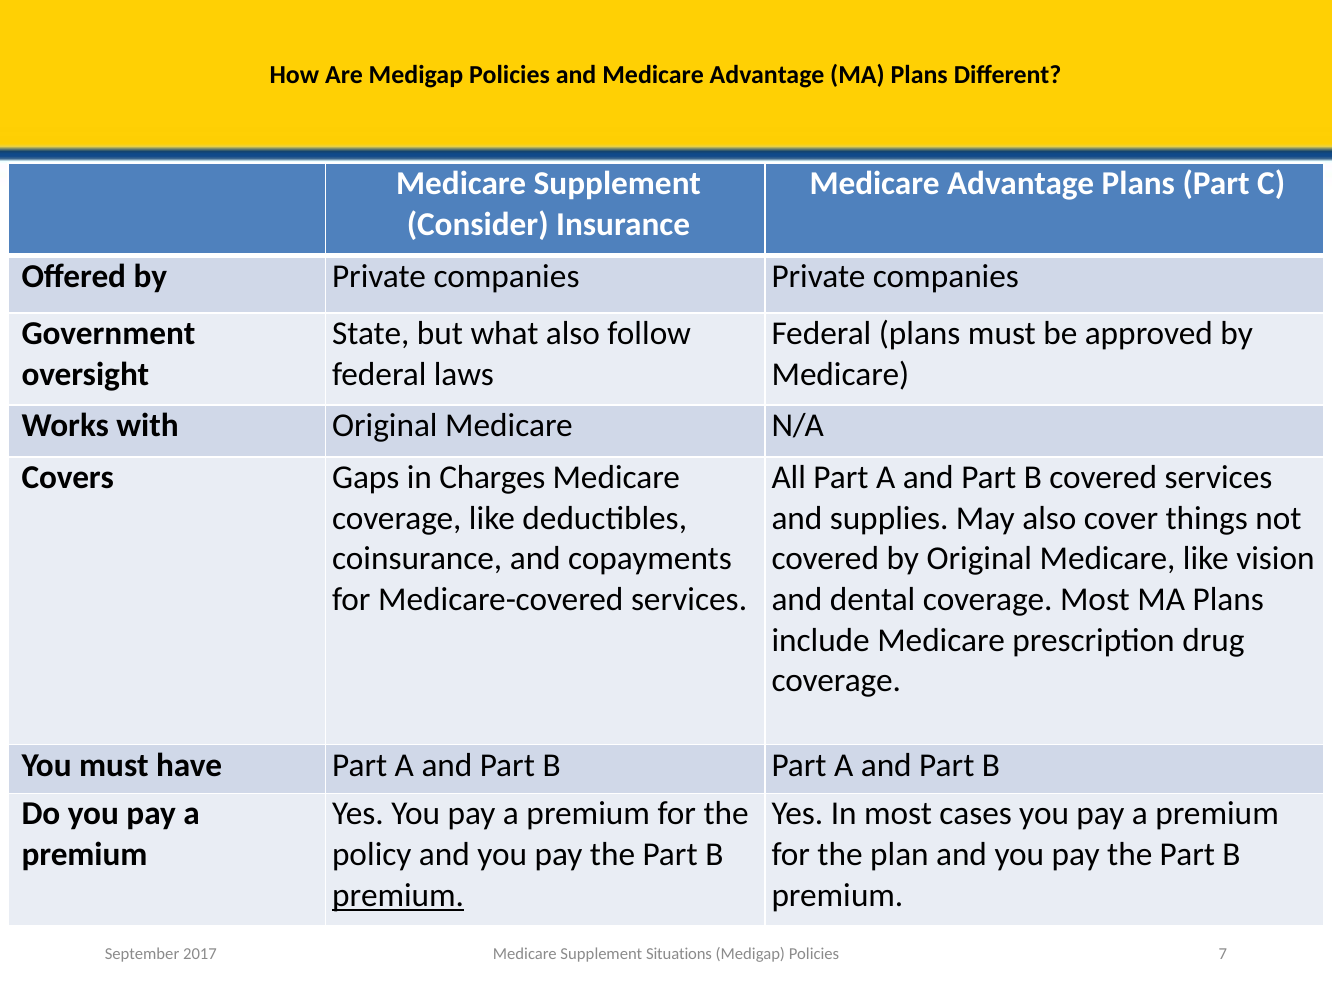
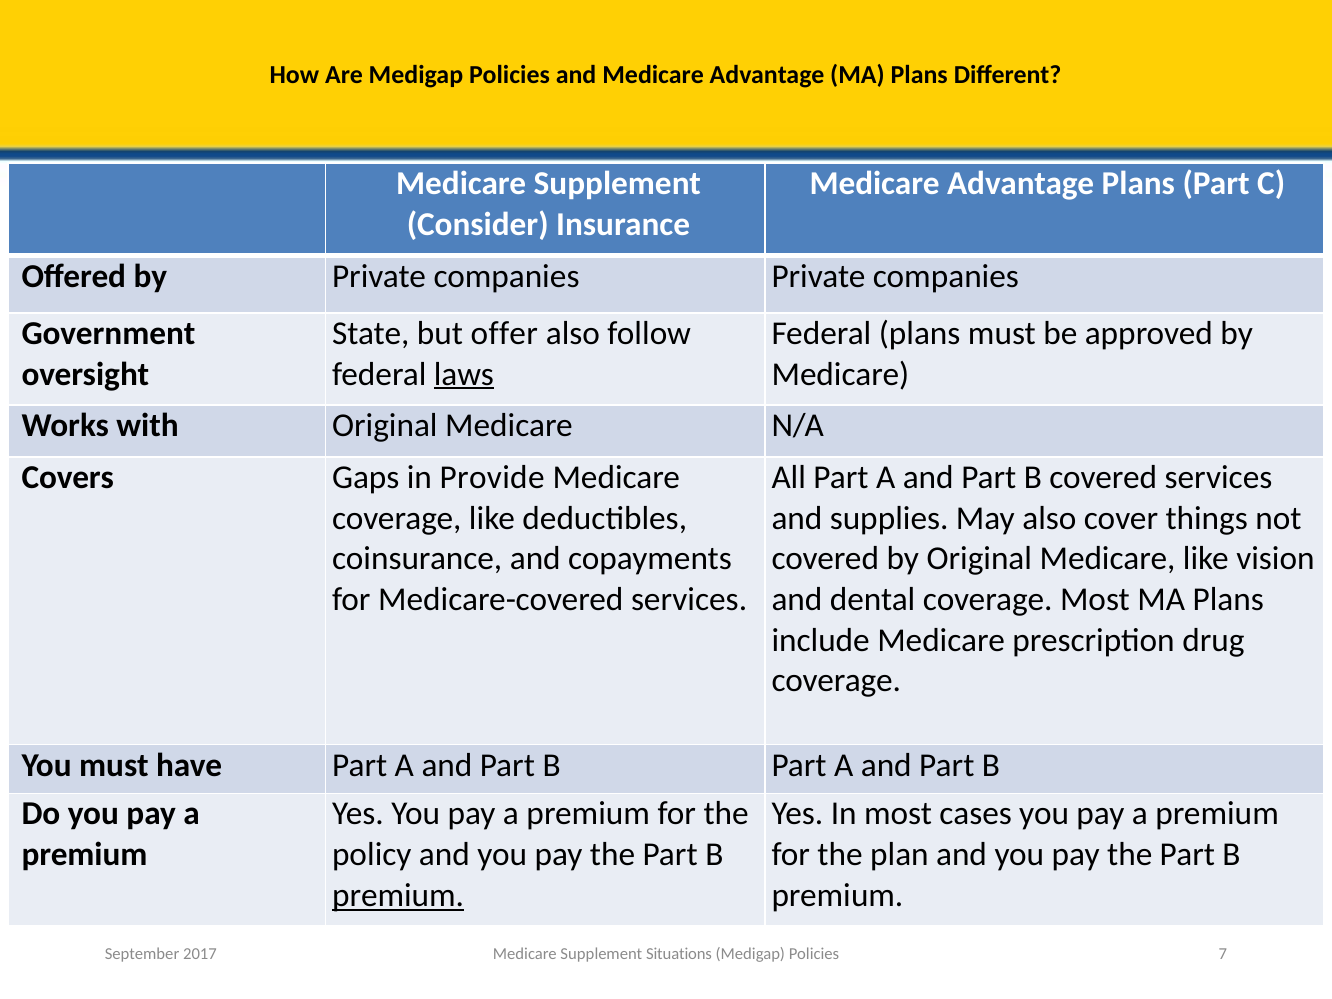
what: what -> offer
laws underline: none -> present
Charges: Charges -> Provide
